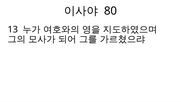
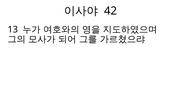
80: 80 -> 42
